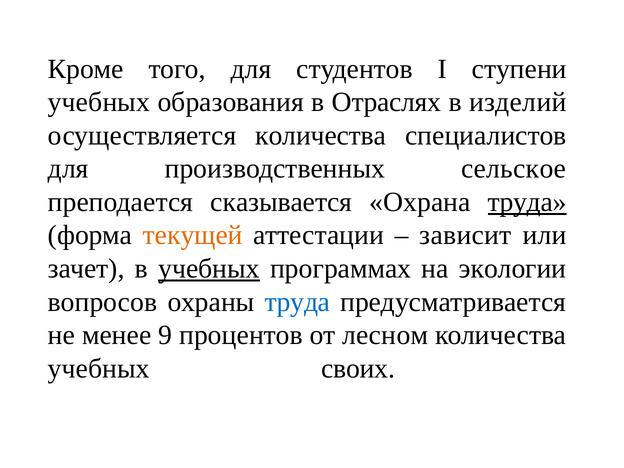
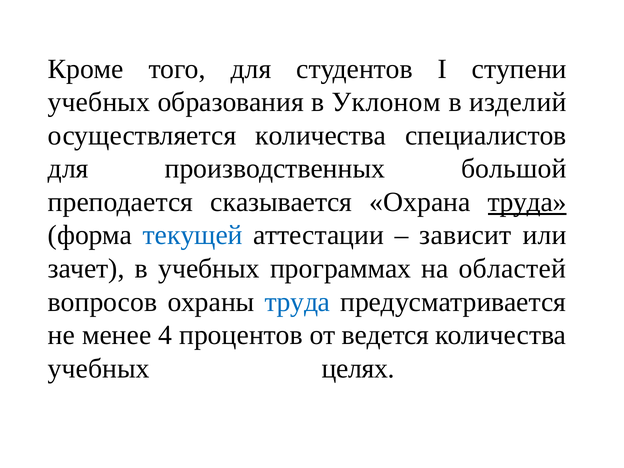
Отраслях: Отраслях -> Уклоном
сельское: сельское -> большой
текущей colour: orange -> blue
учебных at (209, 269) underline: present -> none
экологии: экологии -> областей
9: 9 -> 4
лесном: лесном -> ведется
своих: своих -> целях
